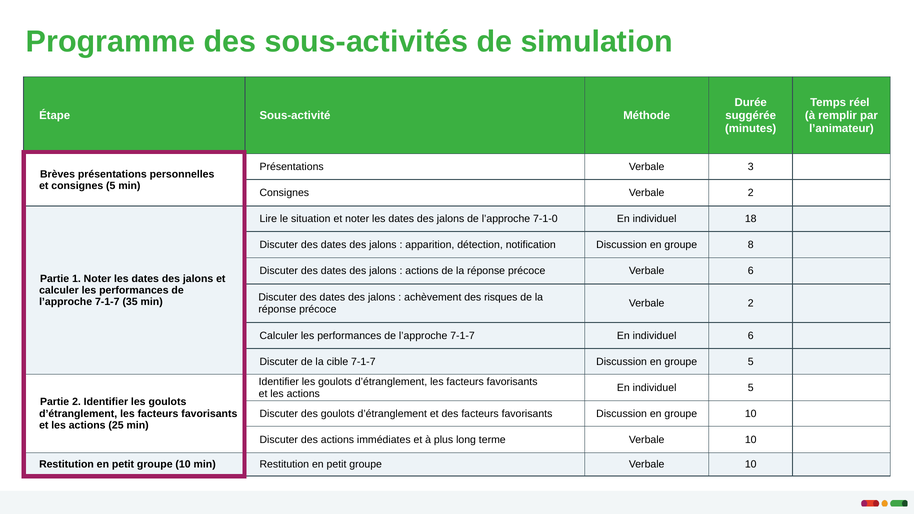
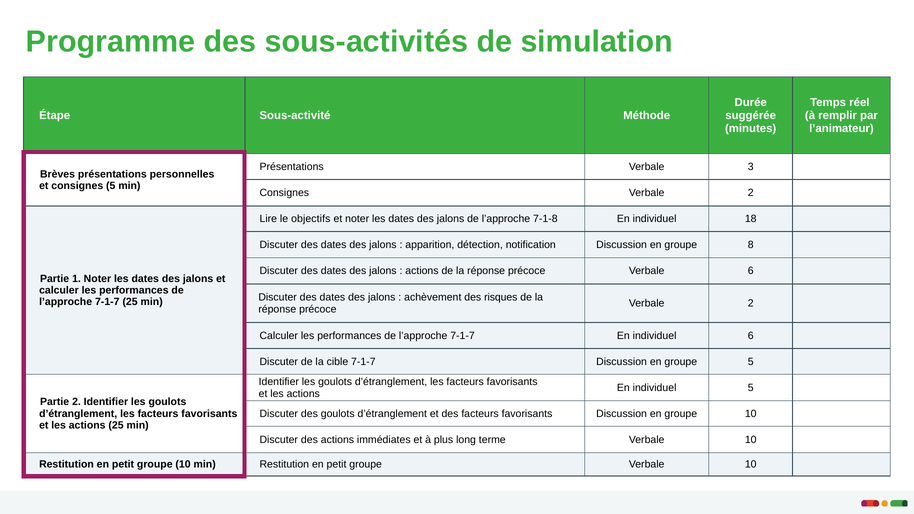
situation: situation -> objectifs
7-1-0: 7-1-0 -> 7-1-8
7-1-7 35: 35 -> 25
